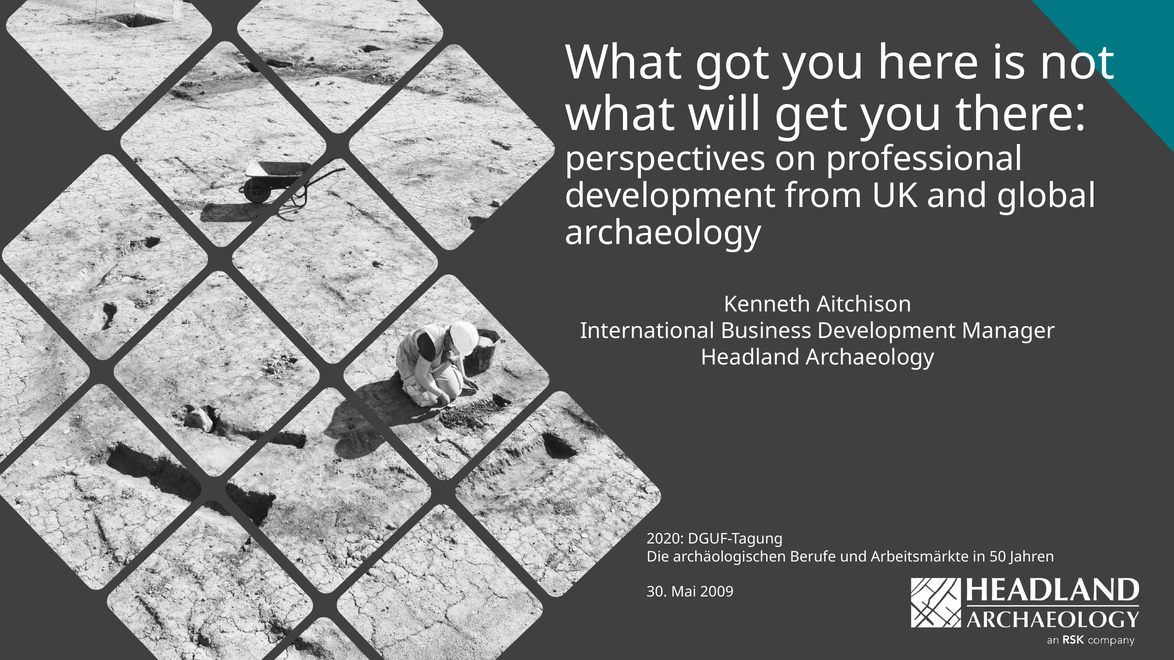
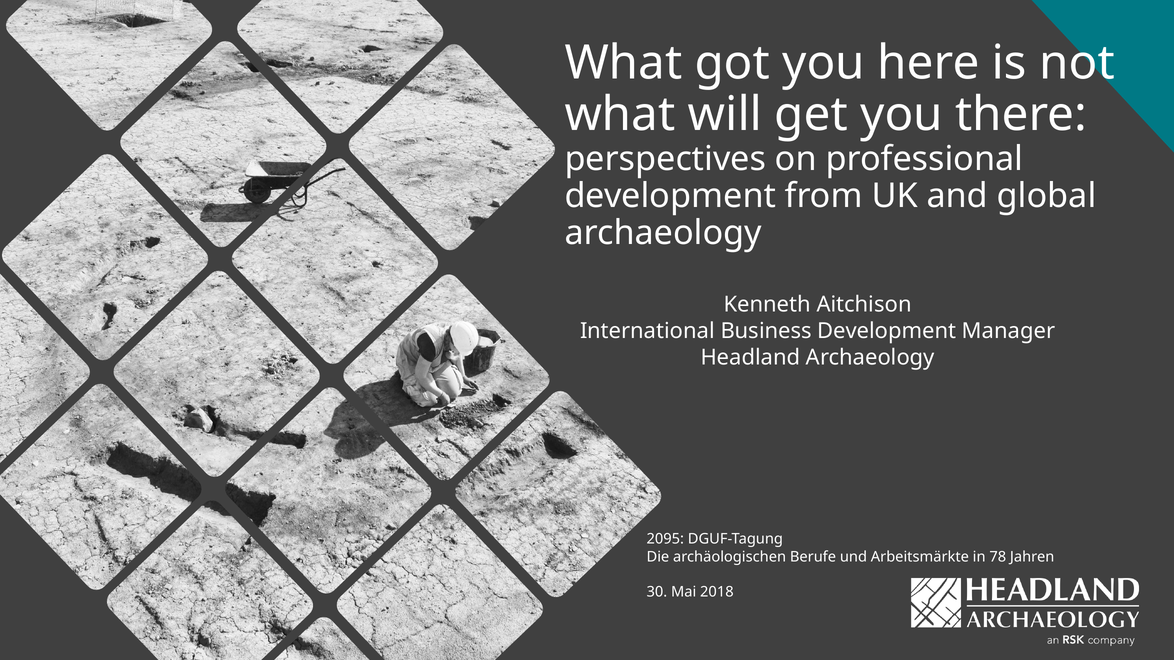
2020: 2020 -> 2095
50: 50 -> 78
2009: 2009 -> 2018
